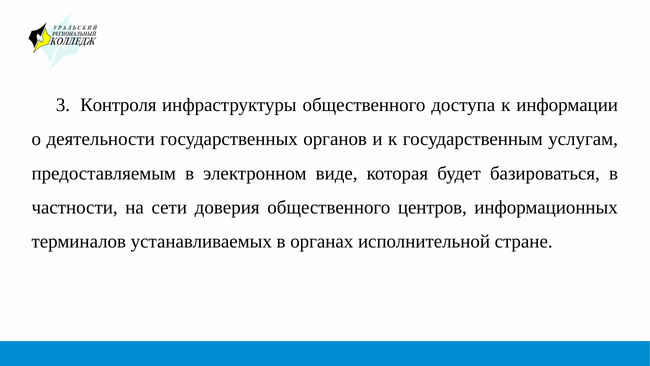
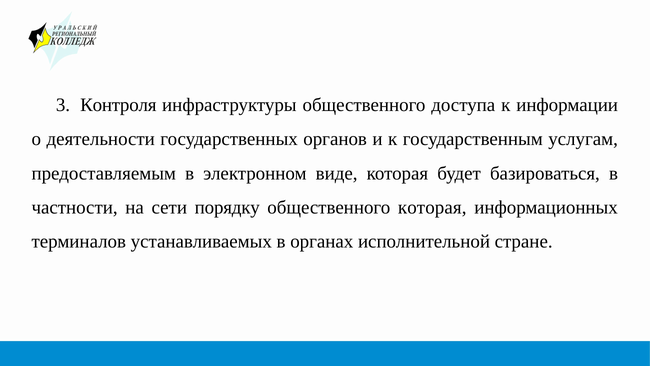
доверия: доверия -> порядку
общественного центров: центров -> которая
